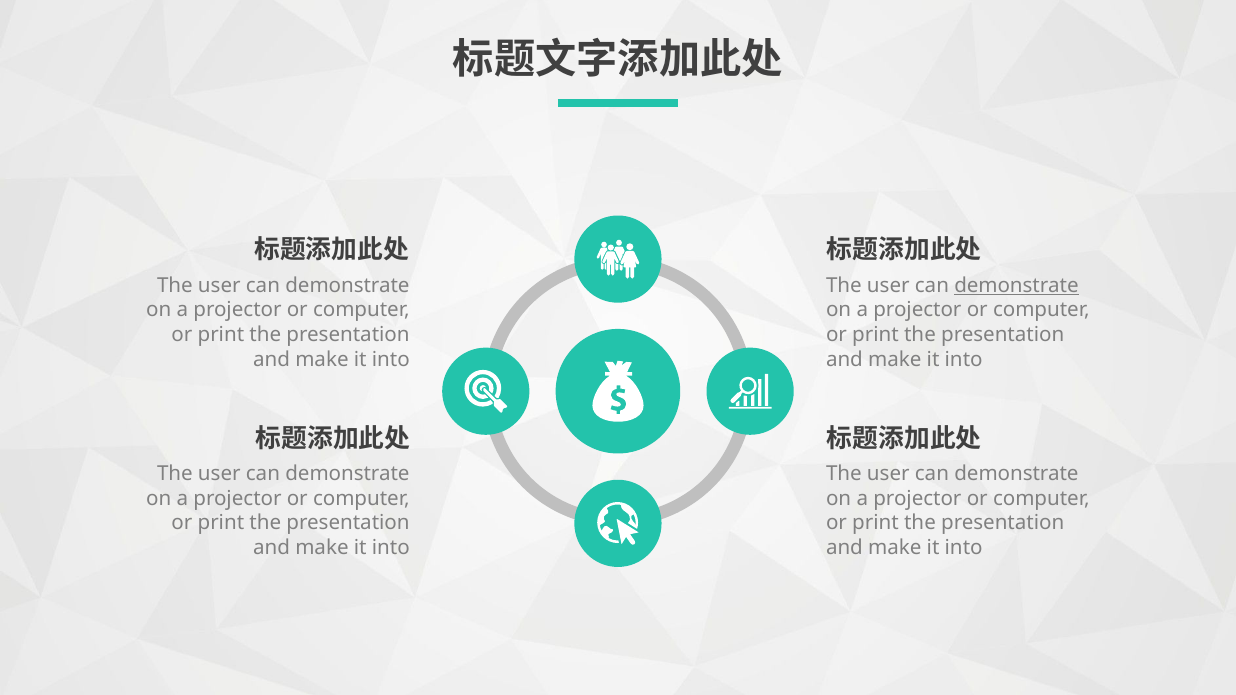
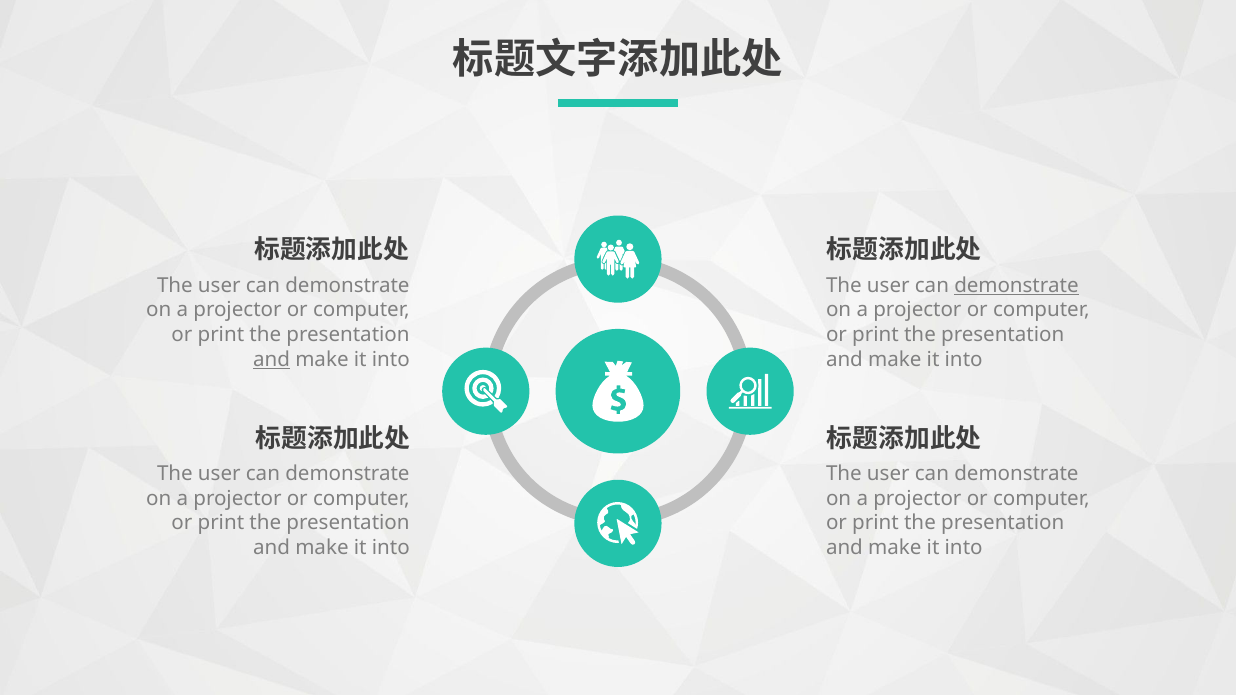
and at (272, 360) underline: none -> present
